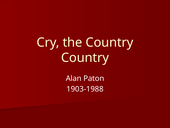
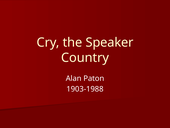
the Country: Country -> Speaker
